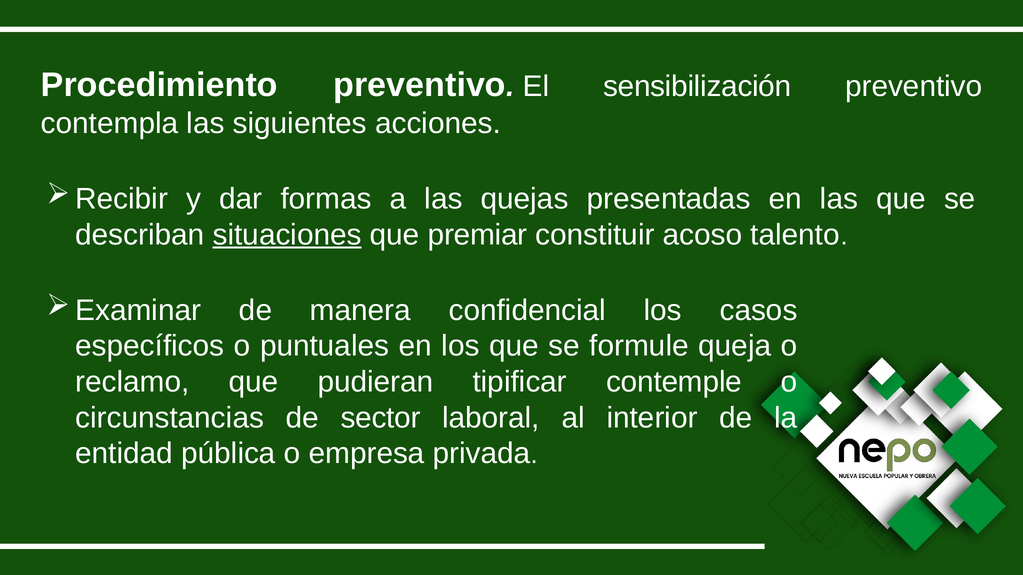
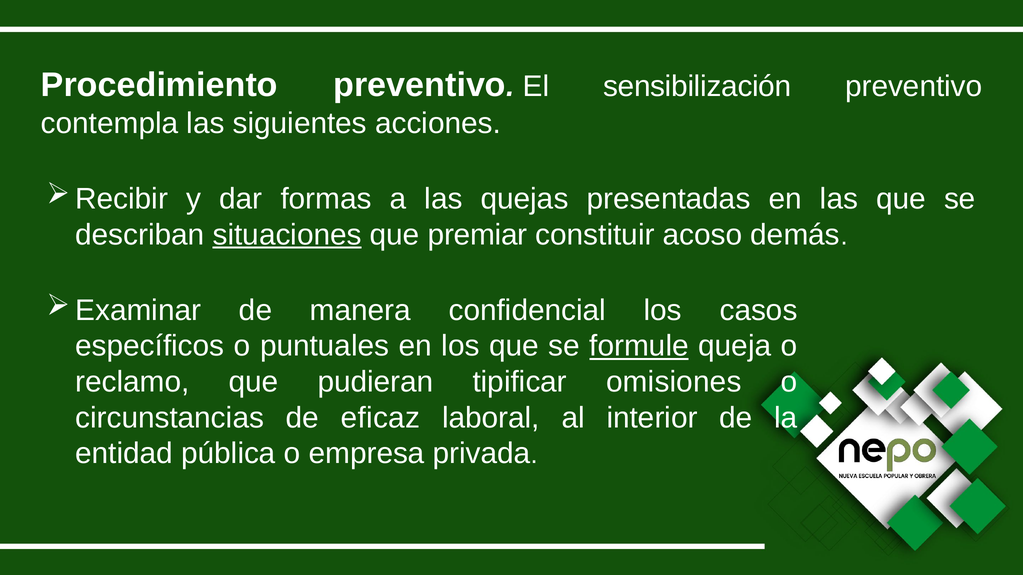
talento: talento -> demás
formule underline: none -> present
contemple: contemple -> omisiones
sector: sector -> eficaz
